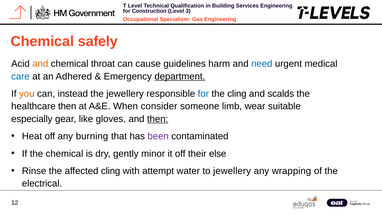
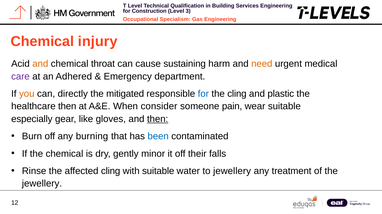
safely: safely -> injury
guidelines: guidelines -> sustaining
need colour: blue -> orange
care colour: blue -> purple
department underline: present -> none
instead: instead -> directly
the jewellery: jewellery -> mitigated
scalds: scalds -> plastic
limb: limb -> pain
Heat: Heat -> Burn
been colour: purple -> blue
else: else -> falls
with attempt: attempt -> suitable
wrapping: wrapping -> treatment
electrical at (42, 183): electrical -> jewellery
